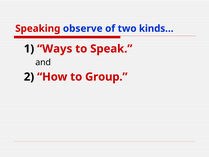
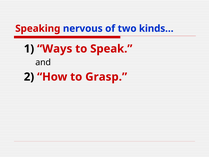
observe: observe -> nervous
Group: Group -> Grasp
